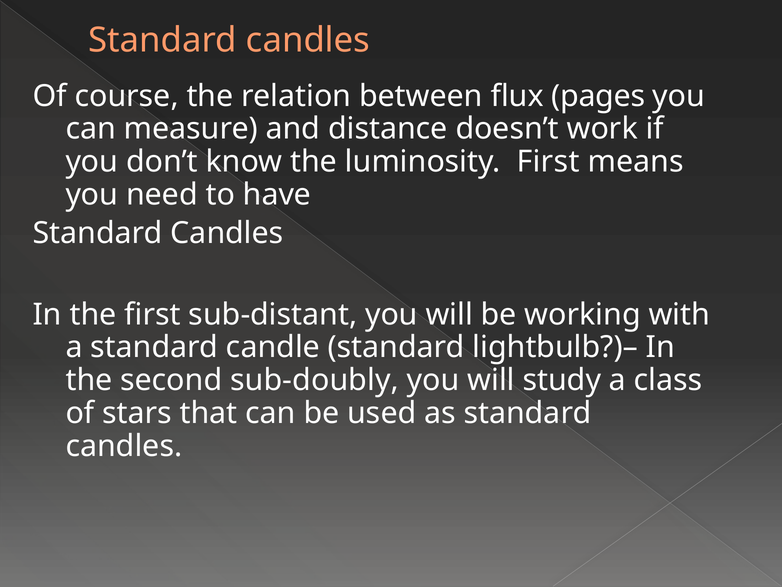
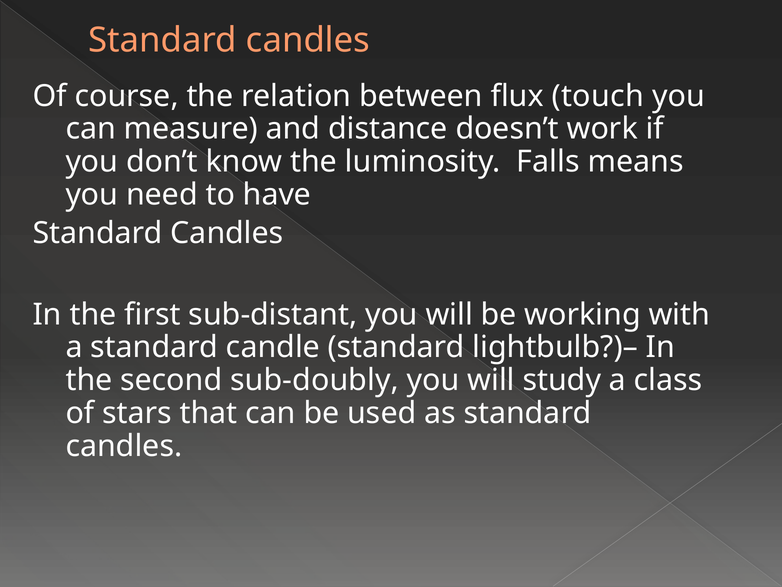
pages: pages -> touch
luminosity First: First -> Falls
